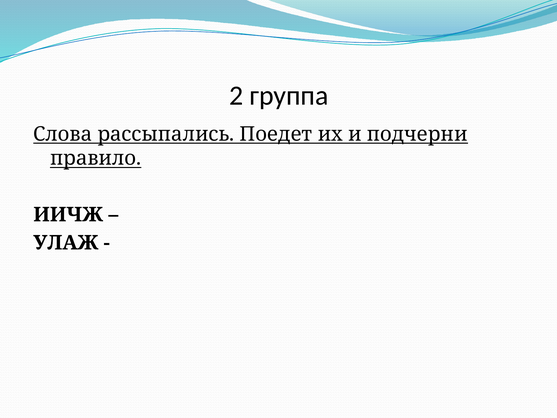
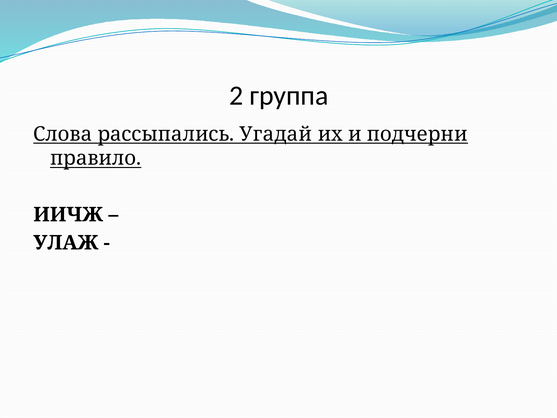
Поедет: Поедет -> Угадай
